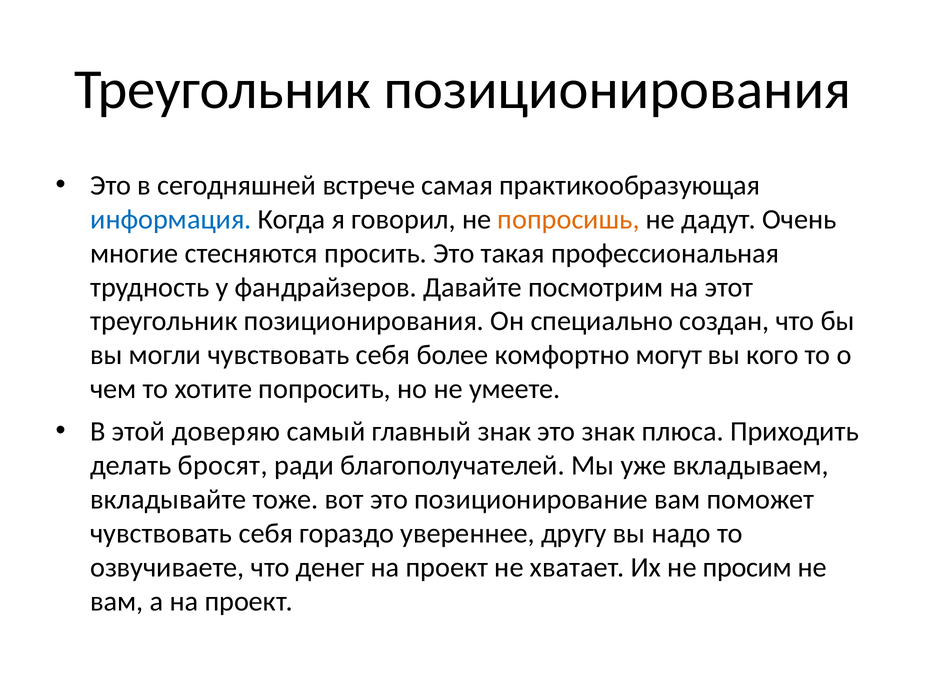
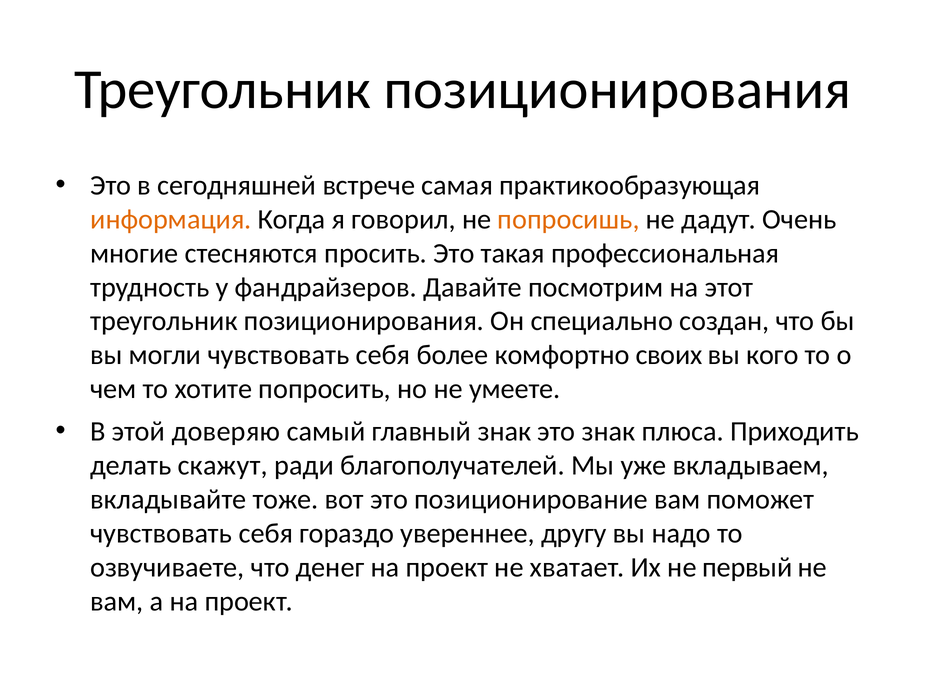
информация colour: blue -> orange
могут: могут -> своих
бросят: бросят -> скажут
просим: просим -> первый
